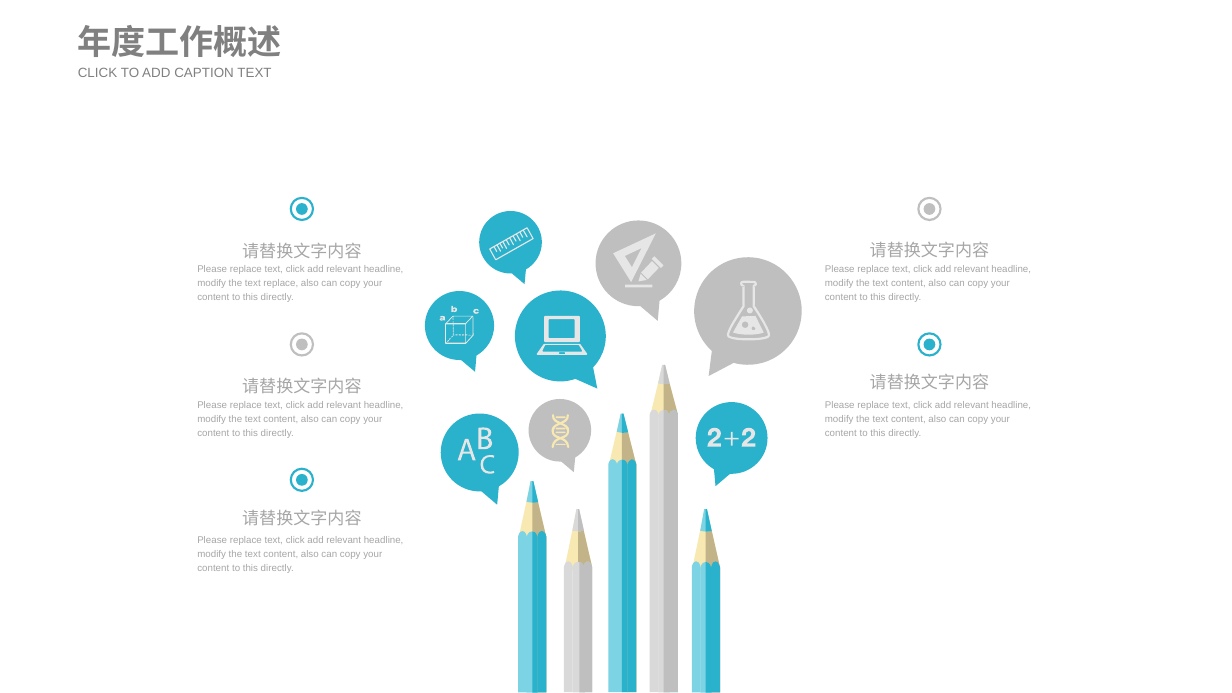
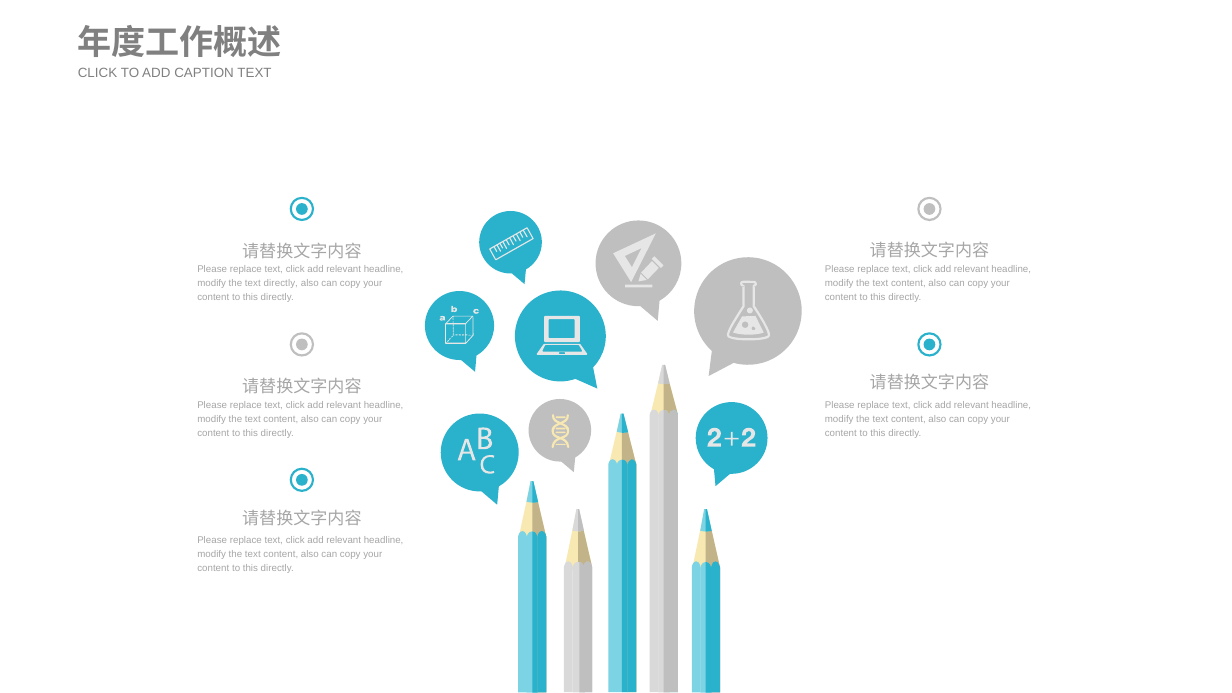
text replace: replace -> directly
